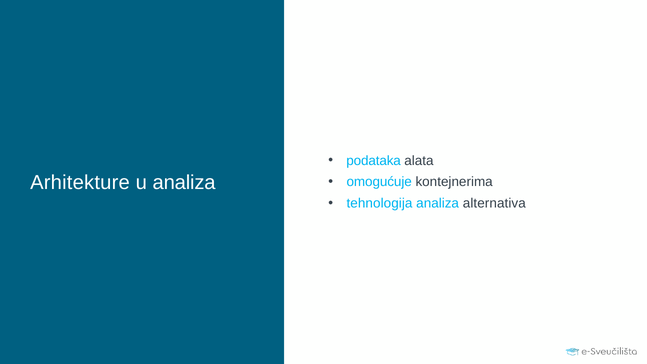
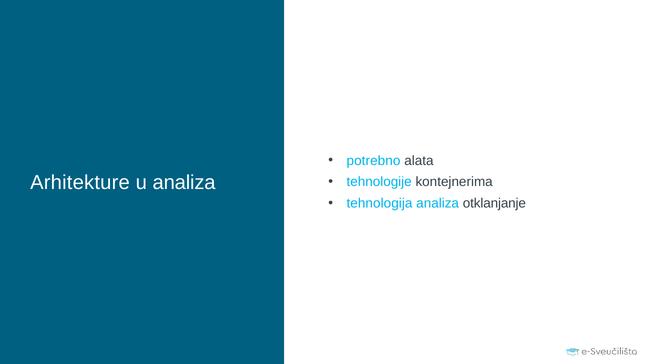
podataka: podataka -> potrebno
omogućuje: omogućuje -> tehnologije
alternativa: alternativa -> otklanjanje
